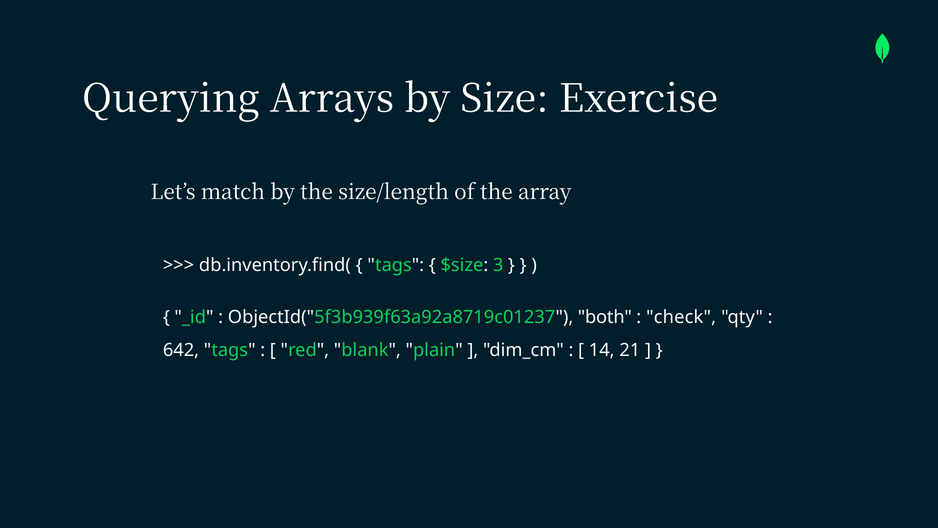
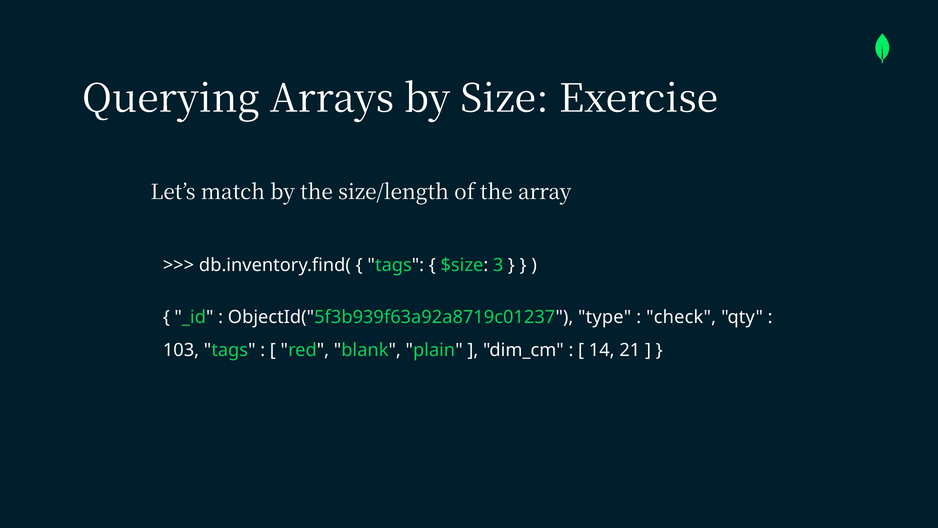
both: both -> type
642: 642 -> 103
